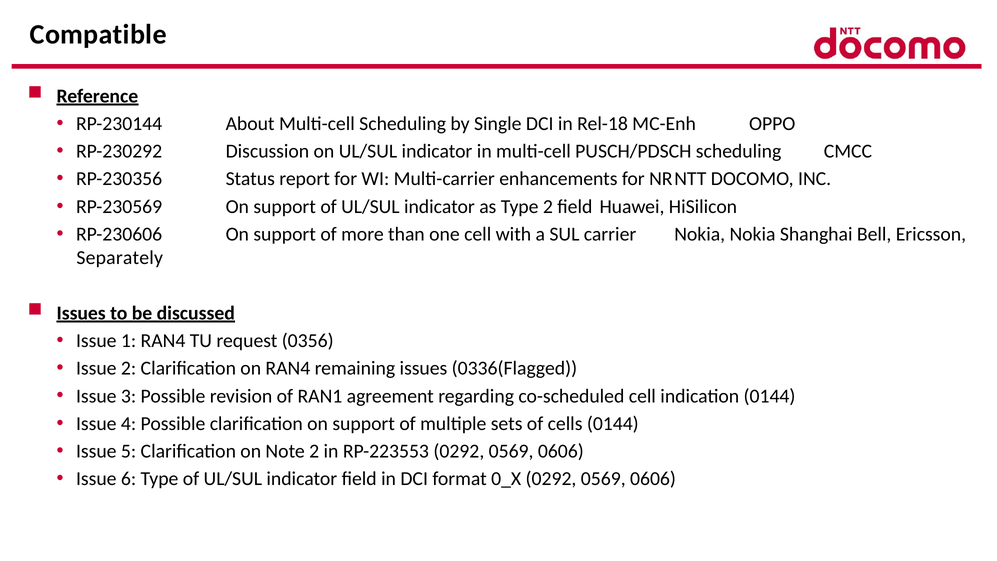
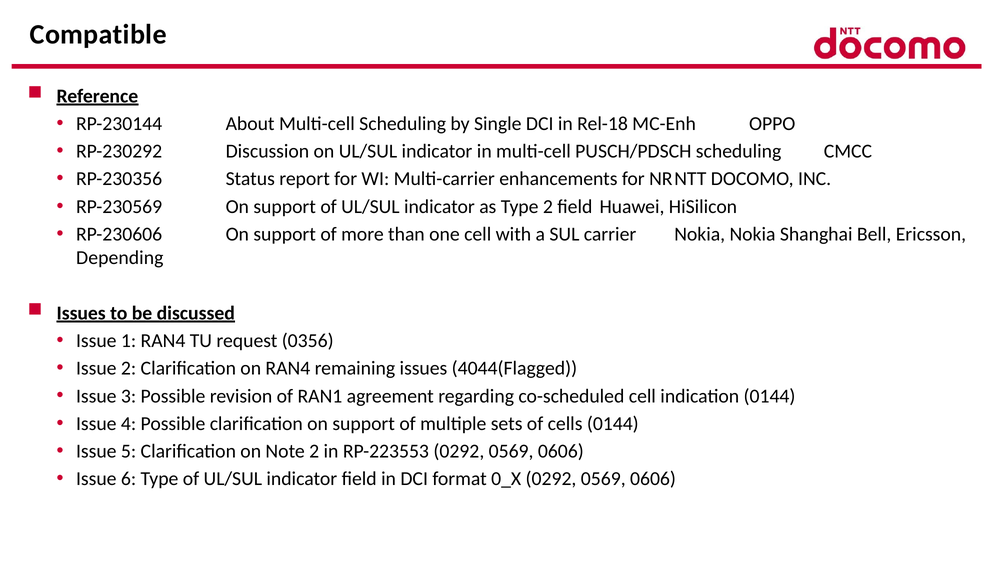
Separately: Separately -> Depending
0336(Flagged: 0336(Flagged -> 4044(Flagged
